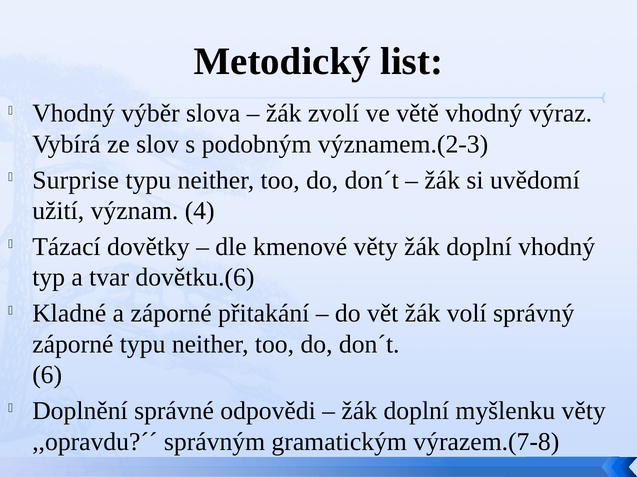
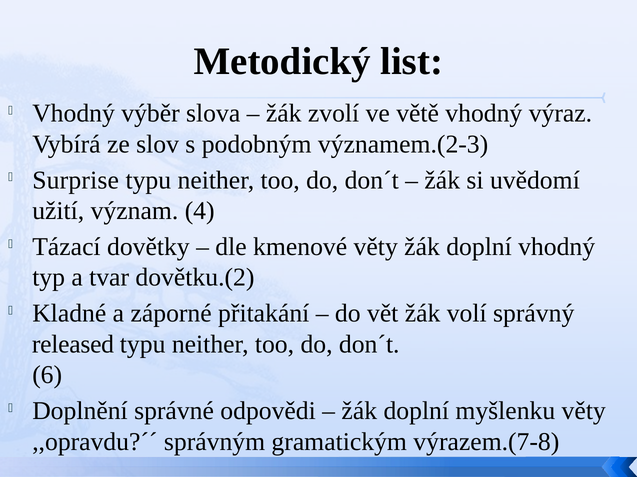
dovětku.(6: dovětku.(6 -> dovětku.(2
záporné at (73, 345): záporné -> released
